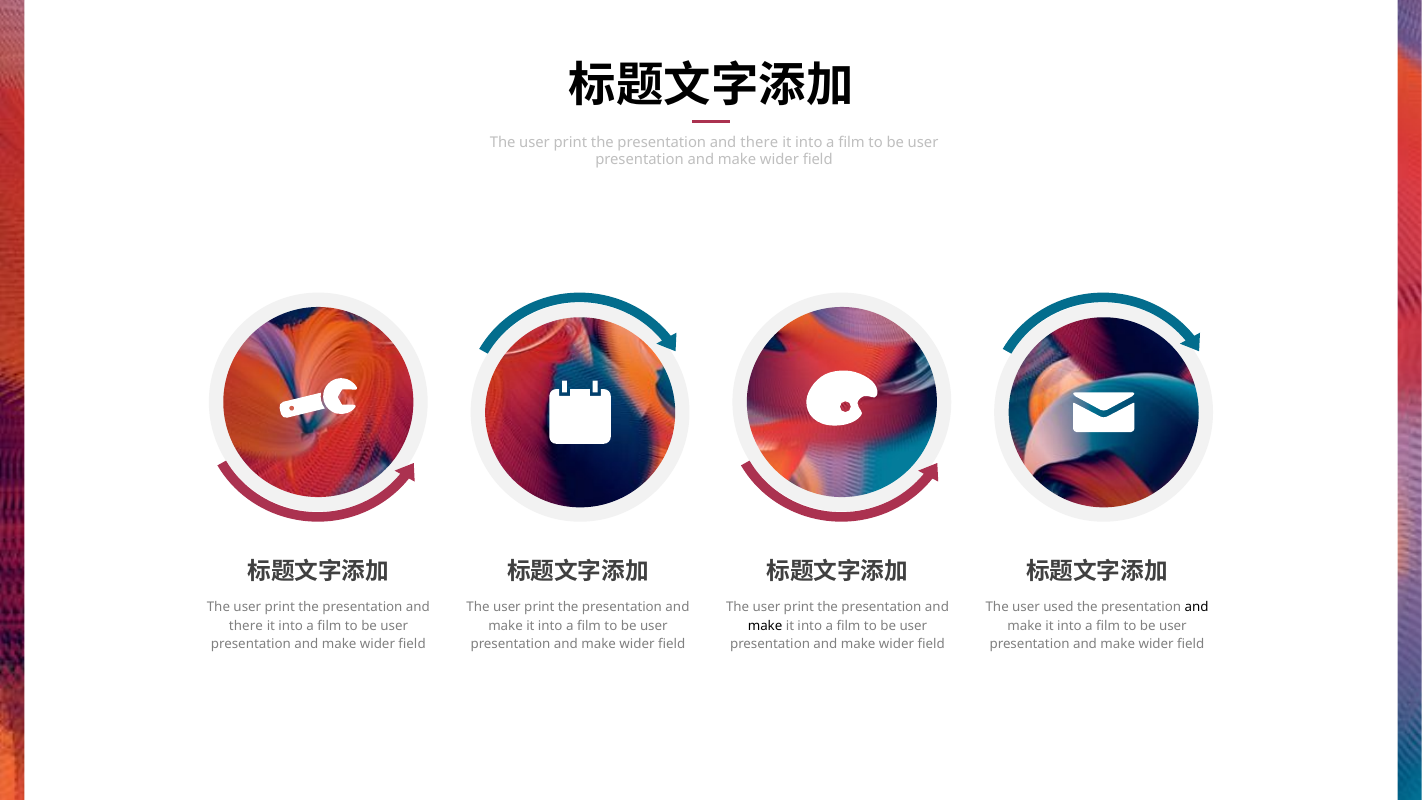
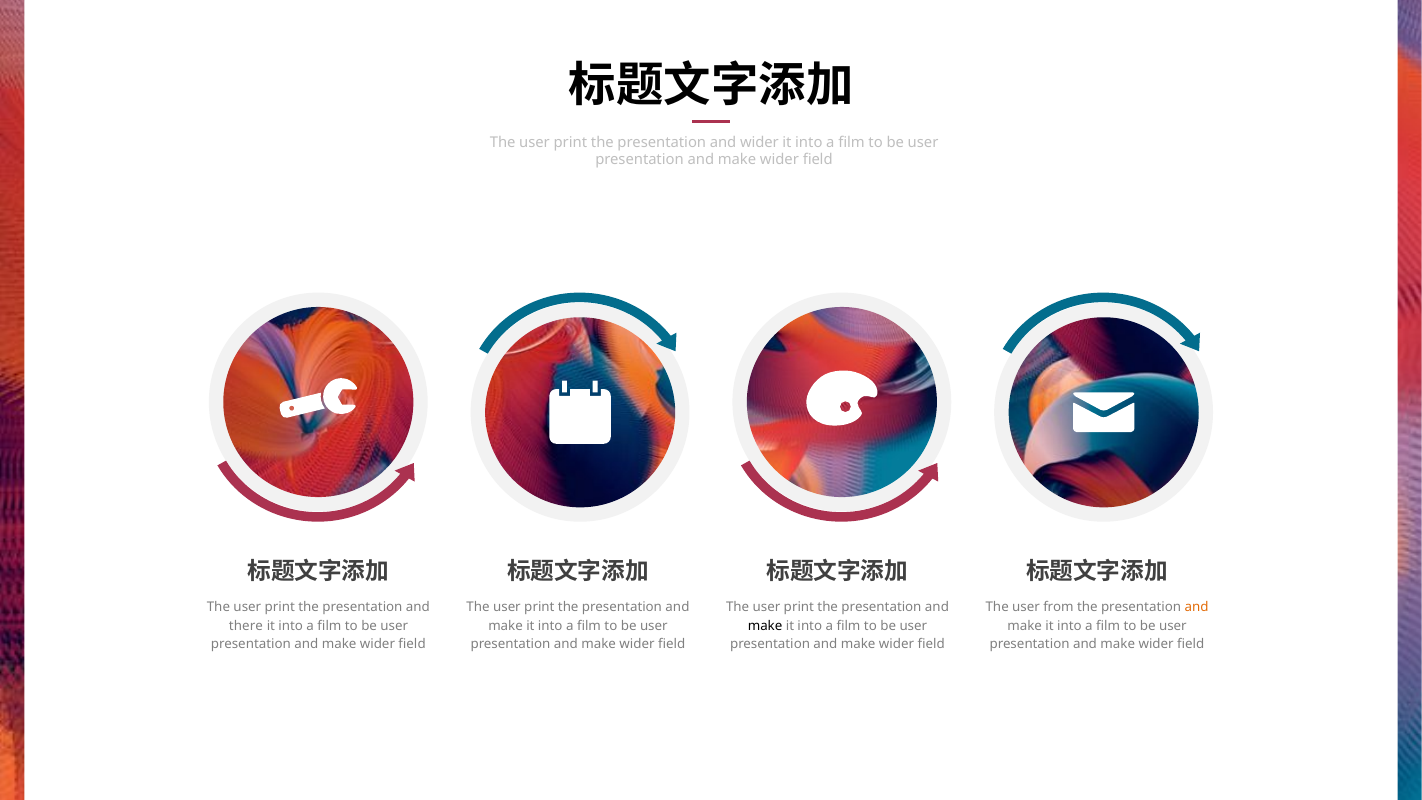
there at (759, 142): there -> wider
used: used -> from
and at (1197, 607) colour: black -> orange
